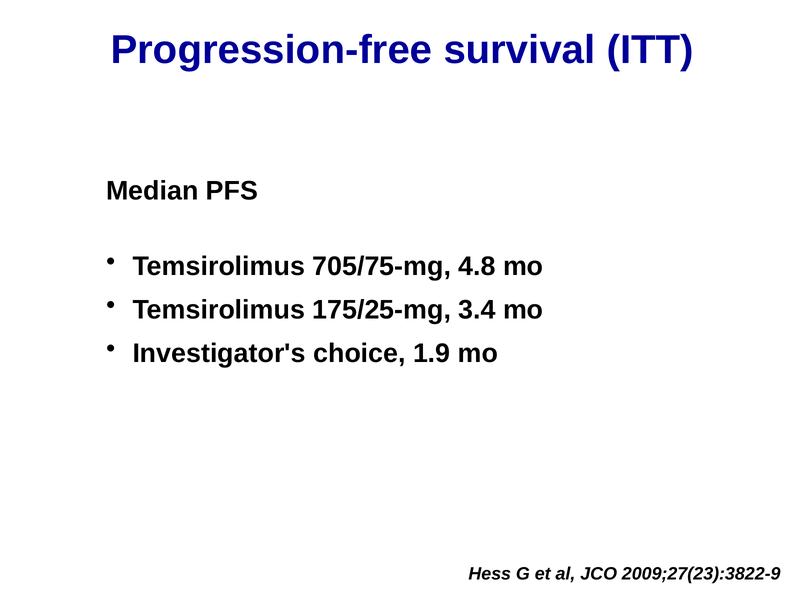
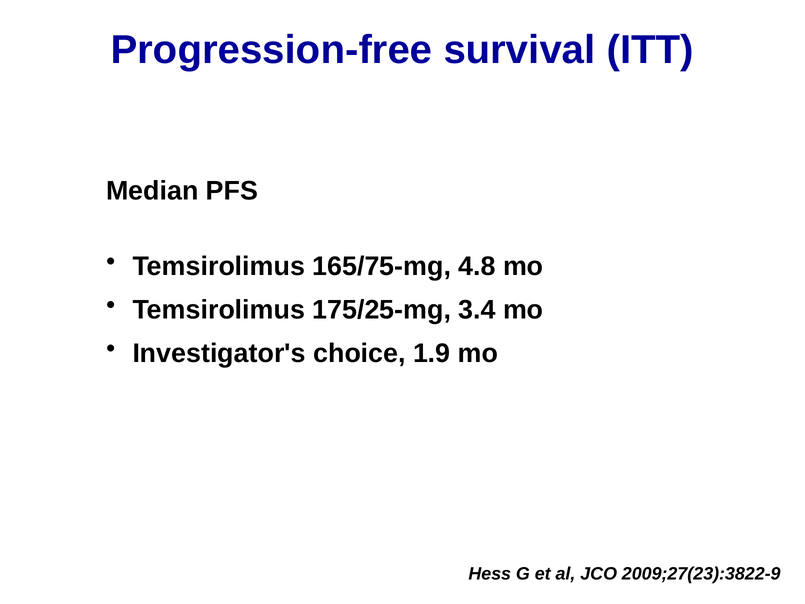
705/75-mg: 705/75-mg -> 165/75-mg
